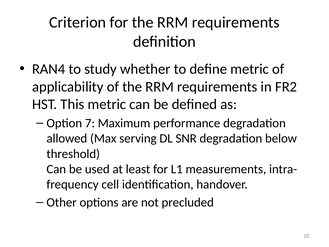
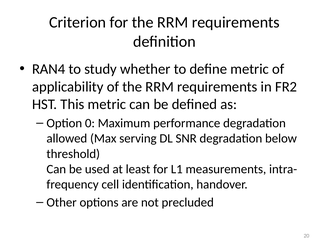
7: 7 -> 0
